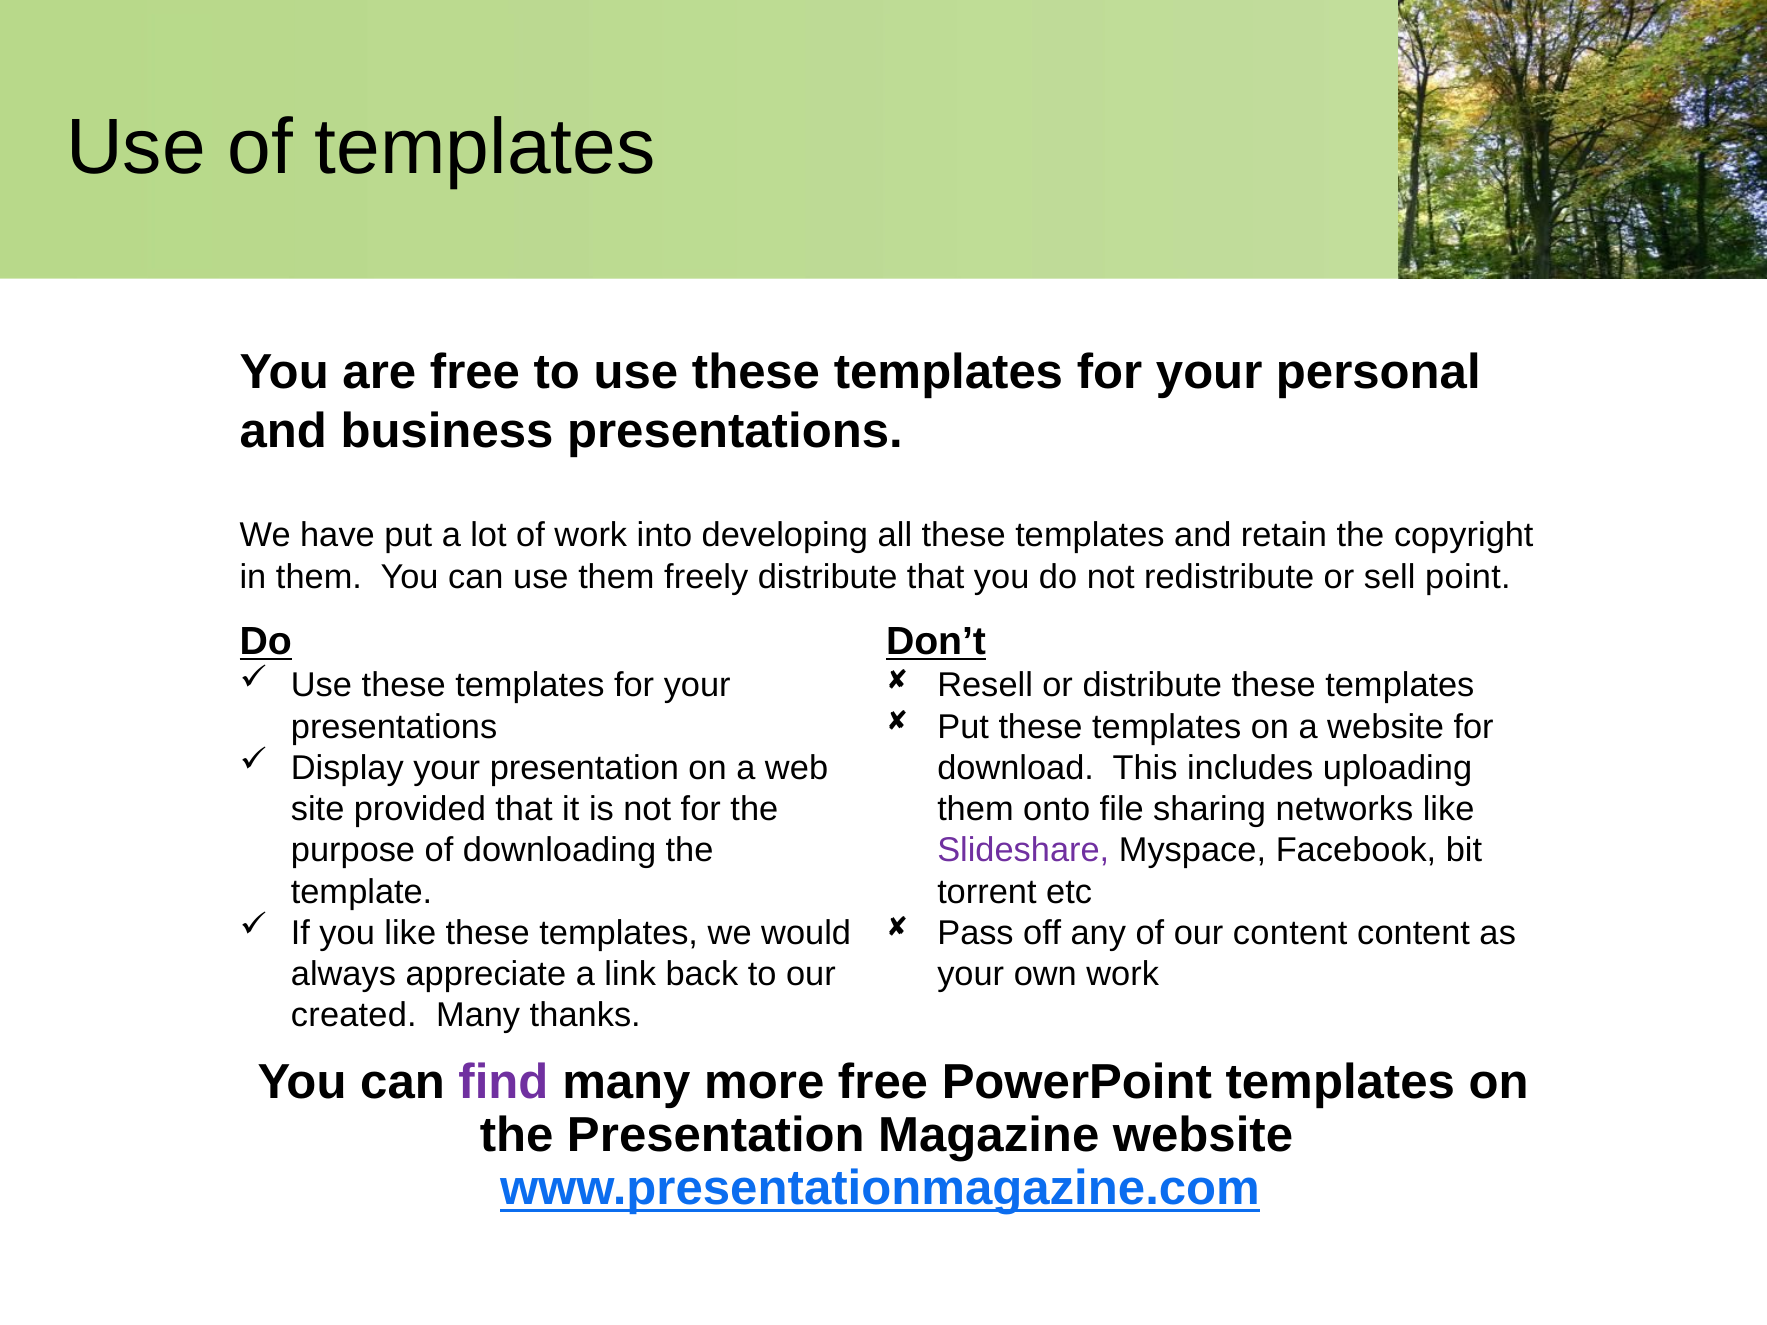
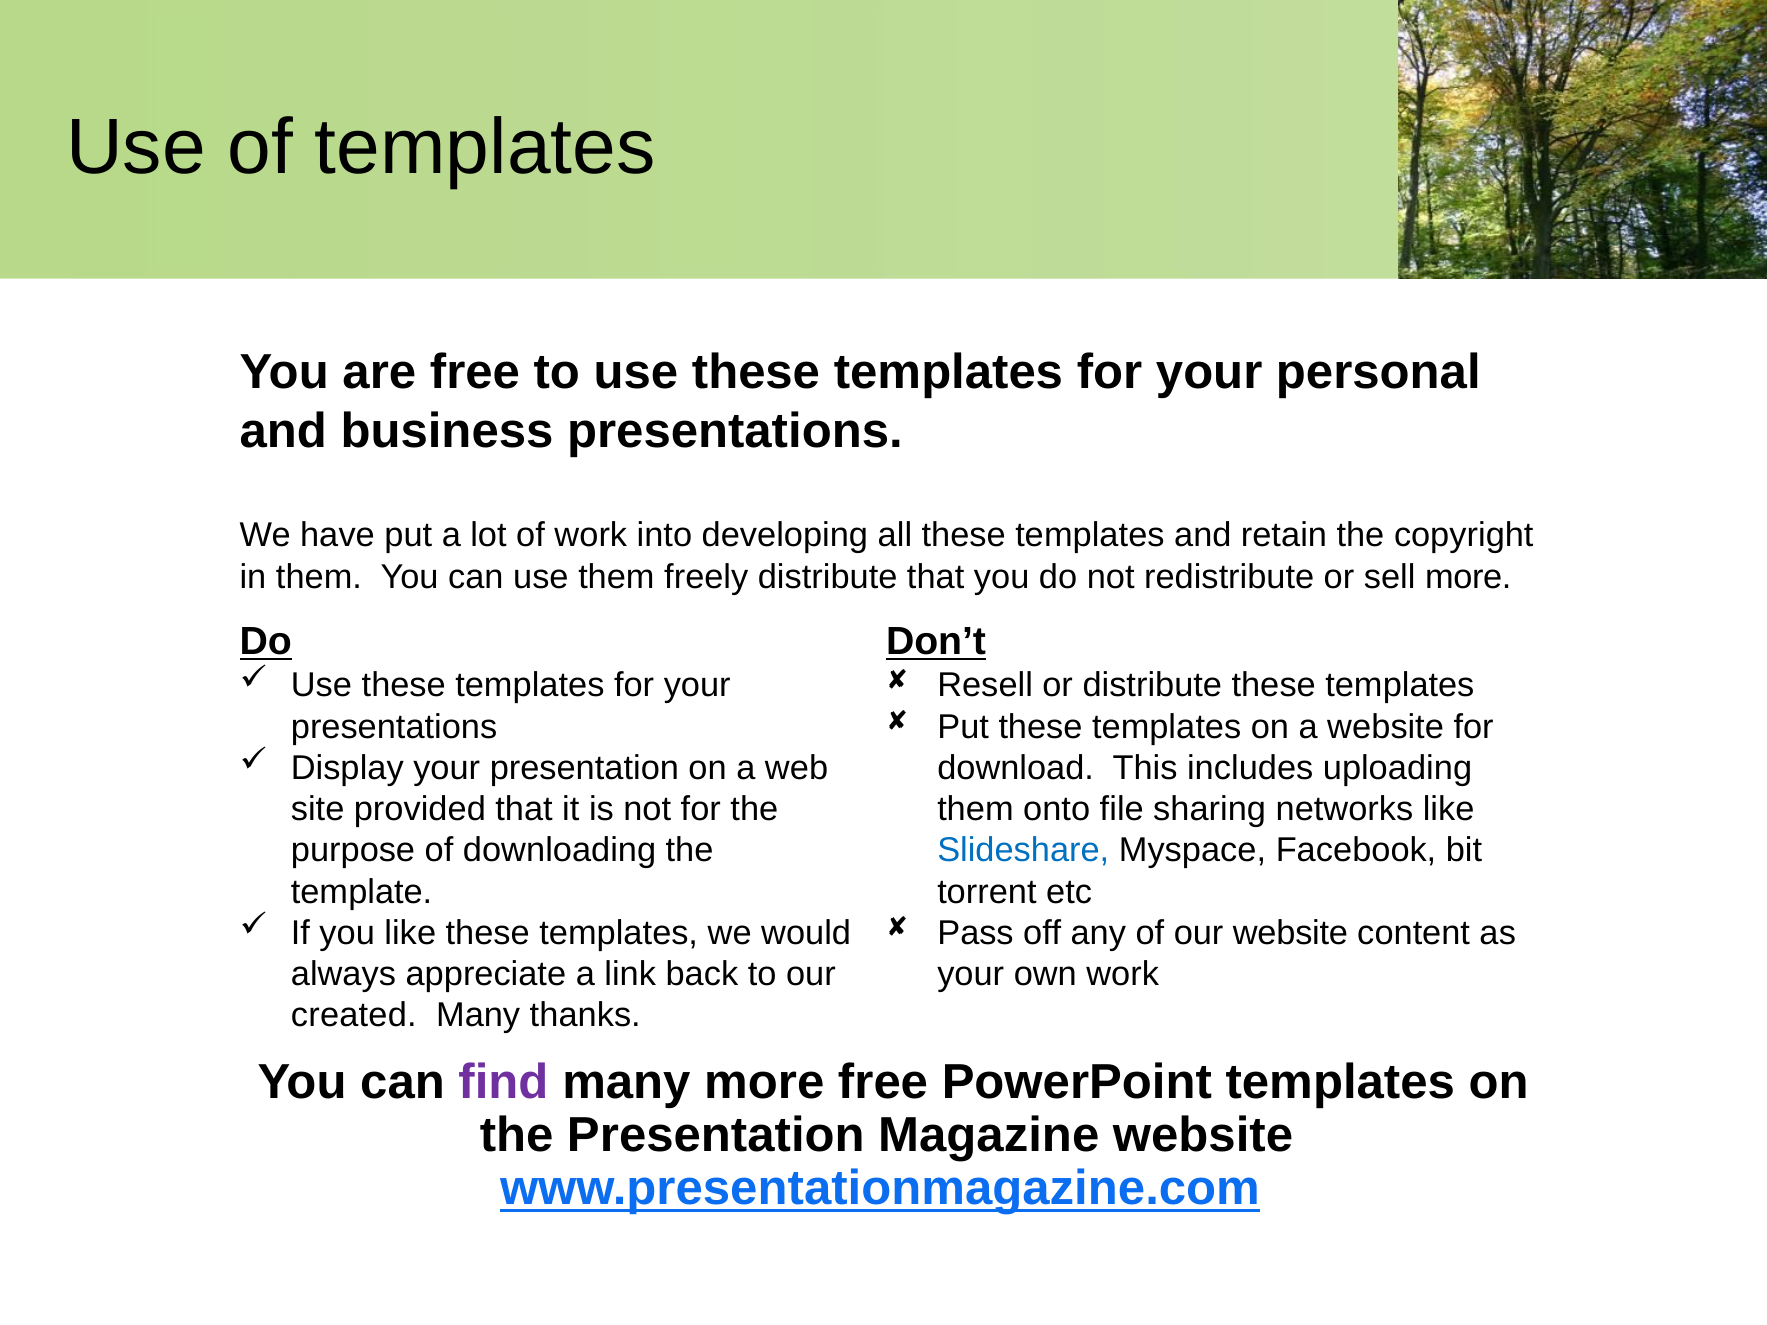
sell point: point -> more
Slideshare colour: purple -> blue
our content: content -> website
